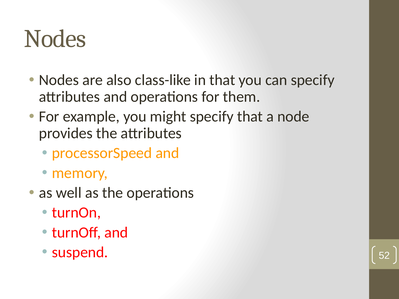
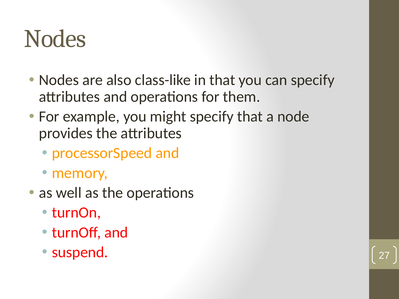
52: 52 -> 27
